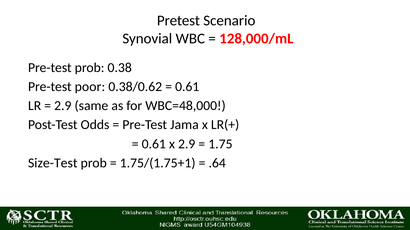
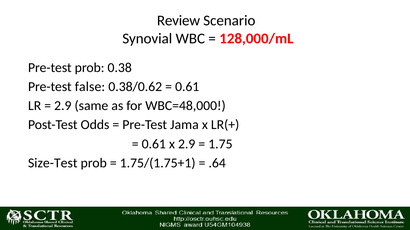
Pretest: Pretest -> Review
poor: poor -> false
